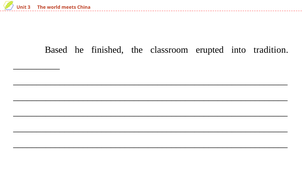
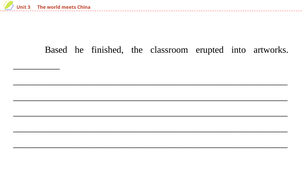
tradition: tradition -> artworks
